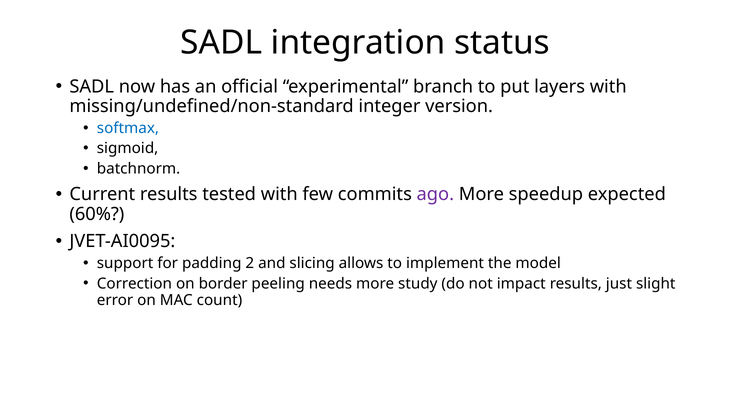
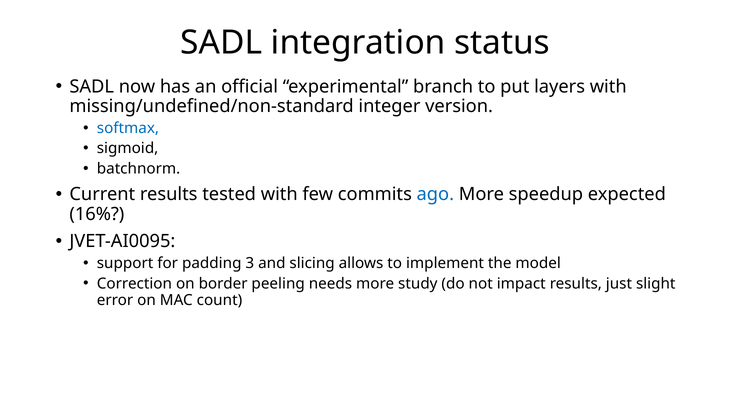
ago colour: purple -> blue
60%: 60% -> 16%
2: 2 -> 3
